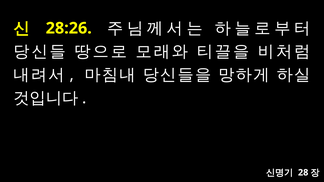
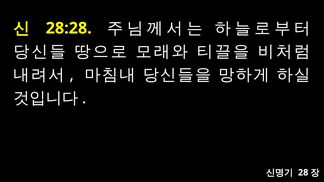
28:26: 28:26 -> 28:28
